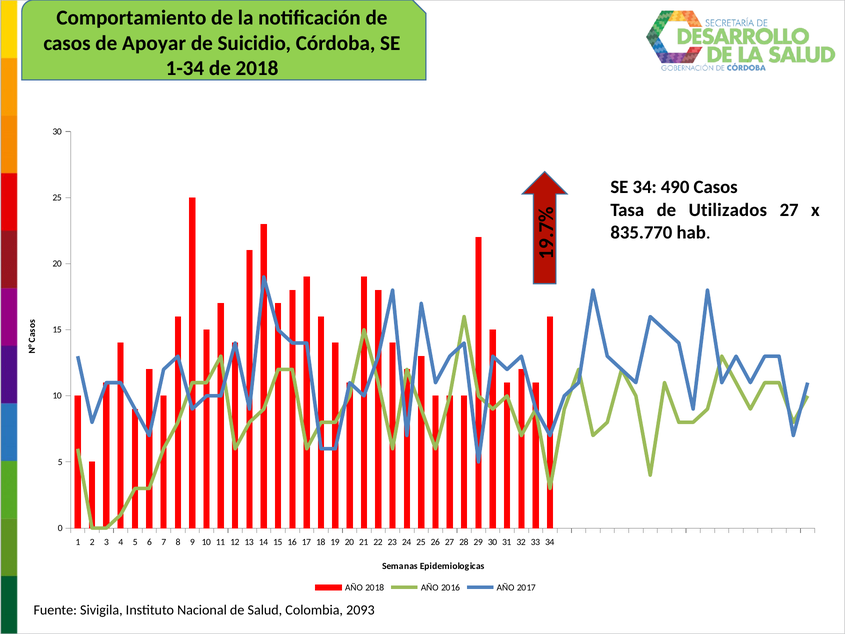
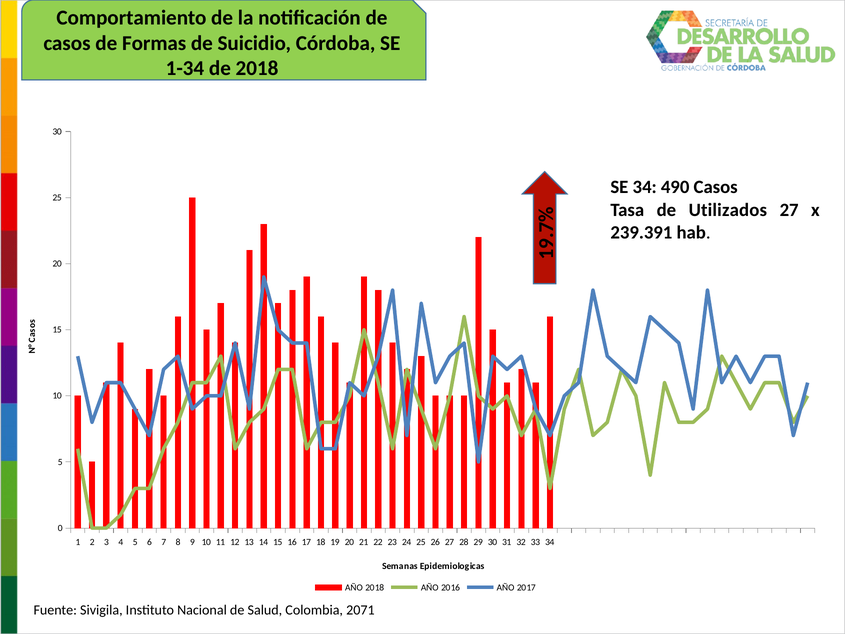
Apoyar: Apoyar -> Formas
835.770: 835.770 -> 239.391
2093: 2093 -> 2071
